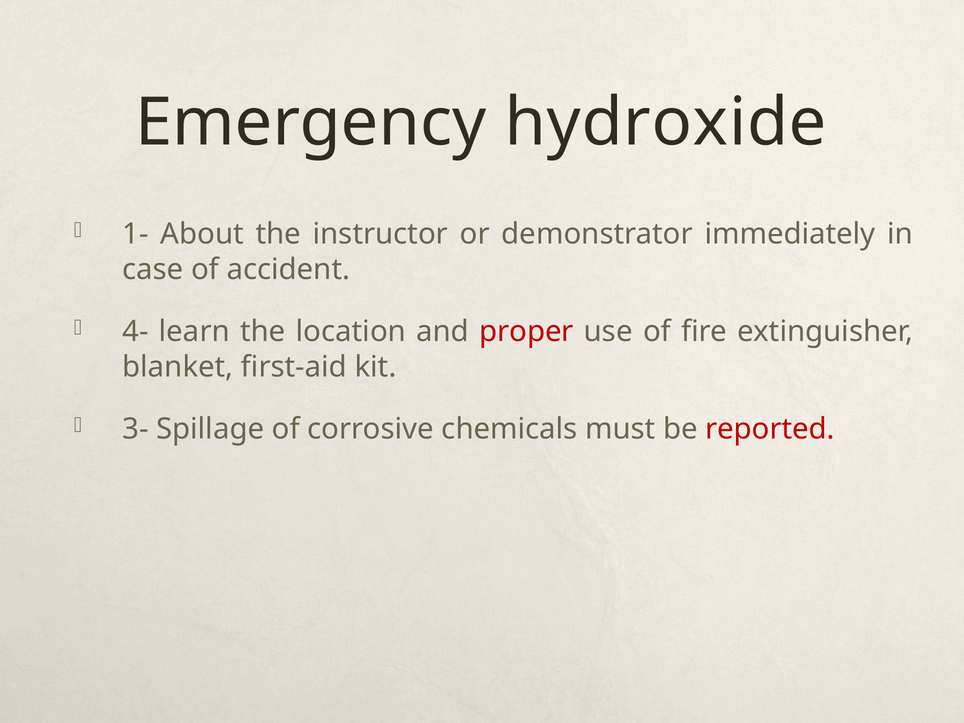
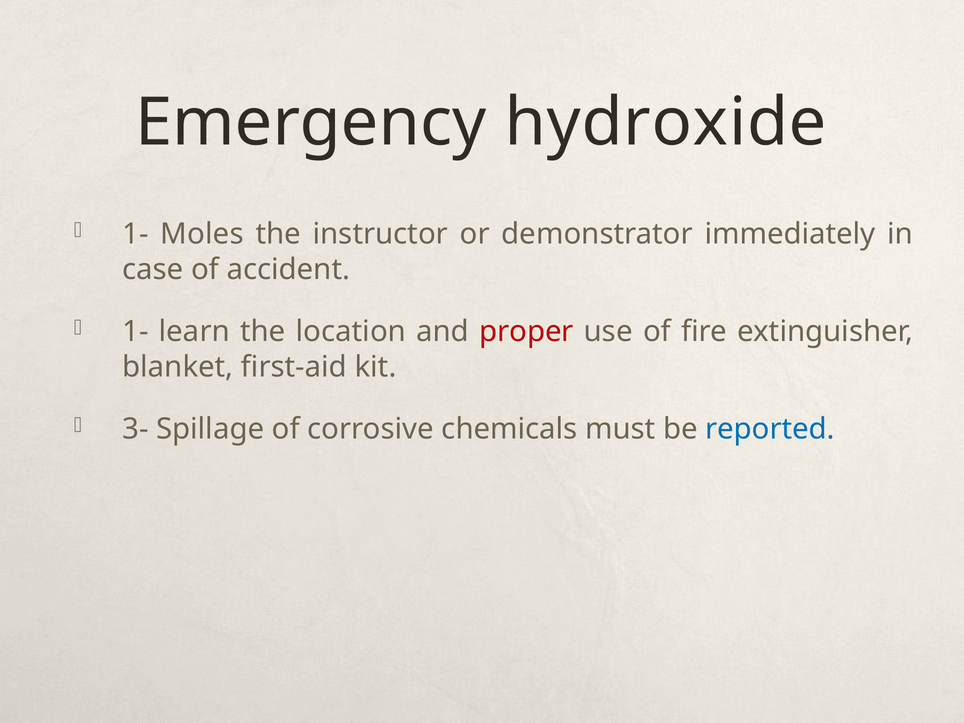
About: About -> Moles
4- at (135, 332): 4- -> 1-
reported colour: red -> blue
